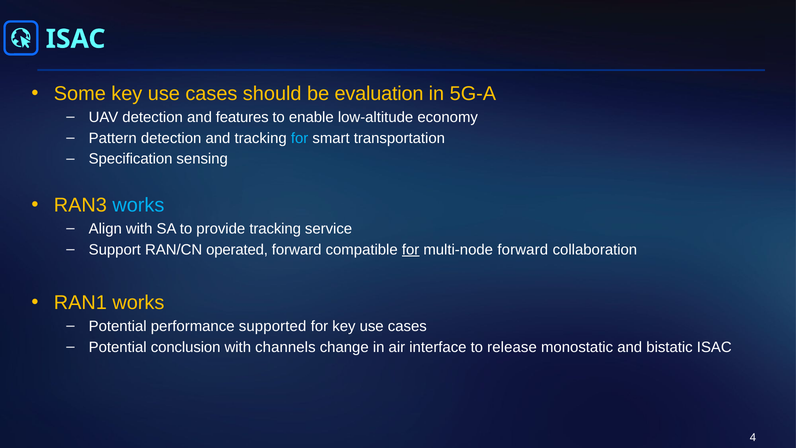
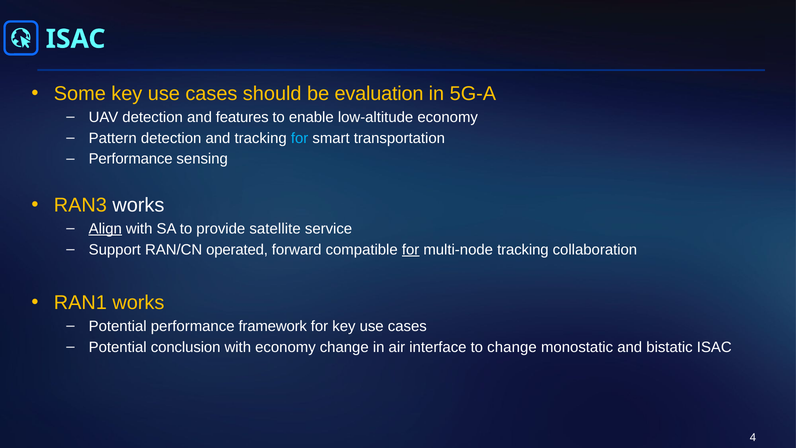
Specification at (131, 159): Specification -> Performance
works at (138, 205) colour: light blue -> white
Align underline: none -> present
provide tracking: tracking -> satellite
multi-node forward: forward -> tracking
supported: supported -> framework
with channels: channels -> economy
to release: release -> change
